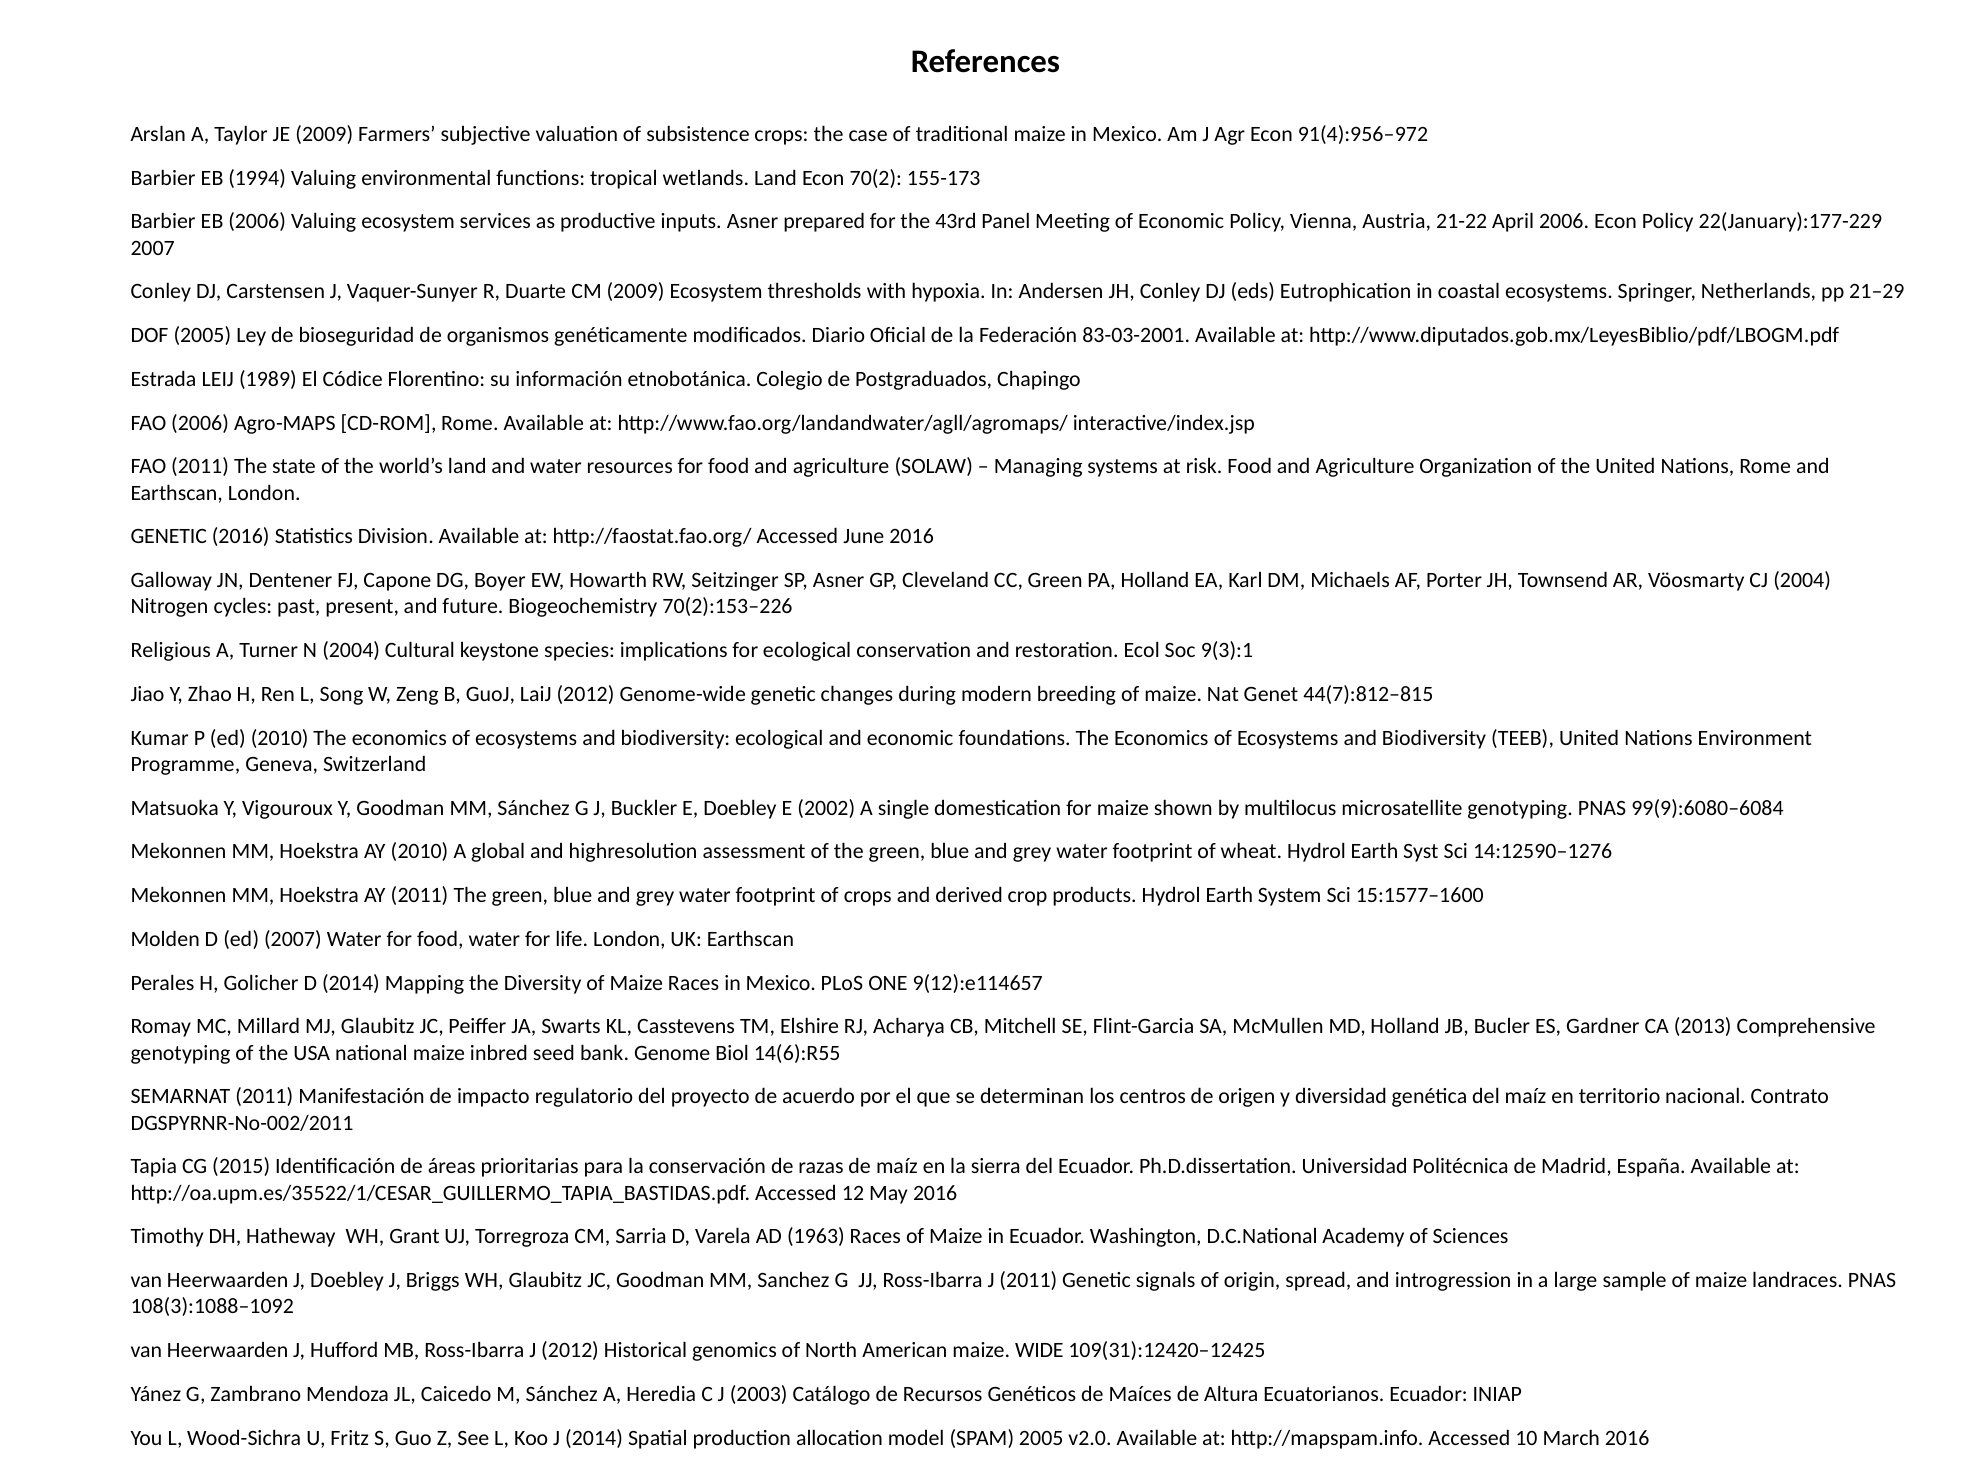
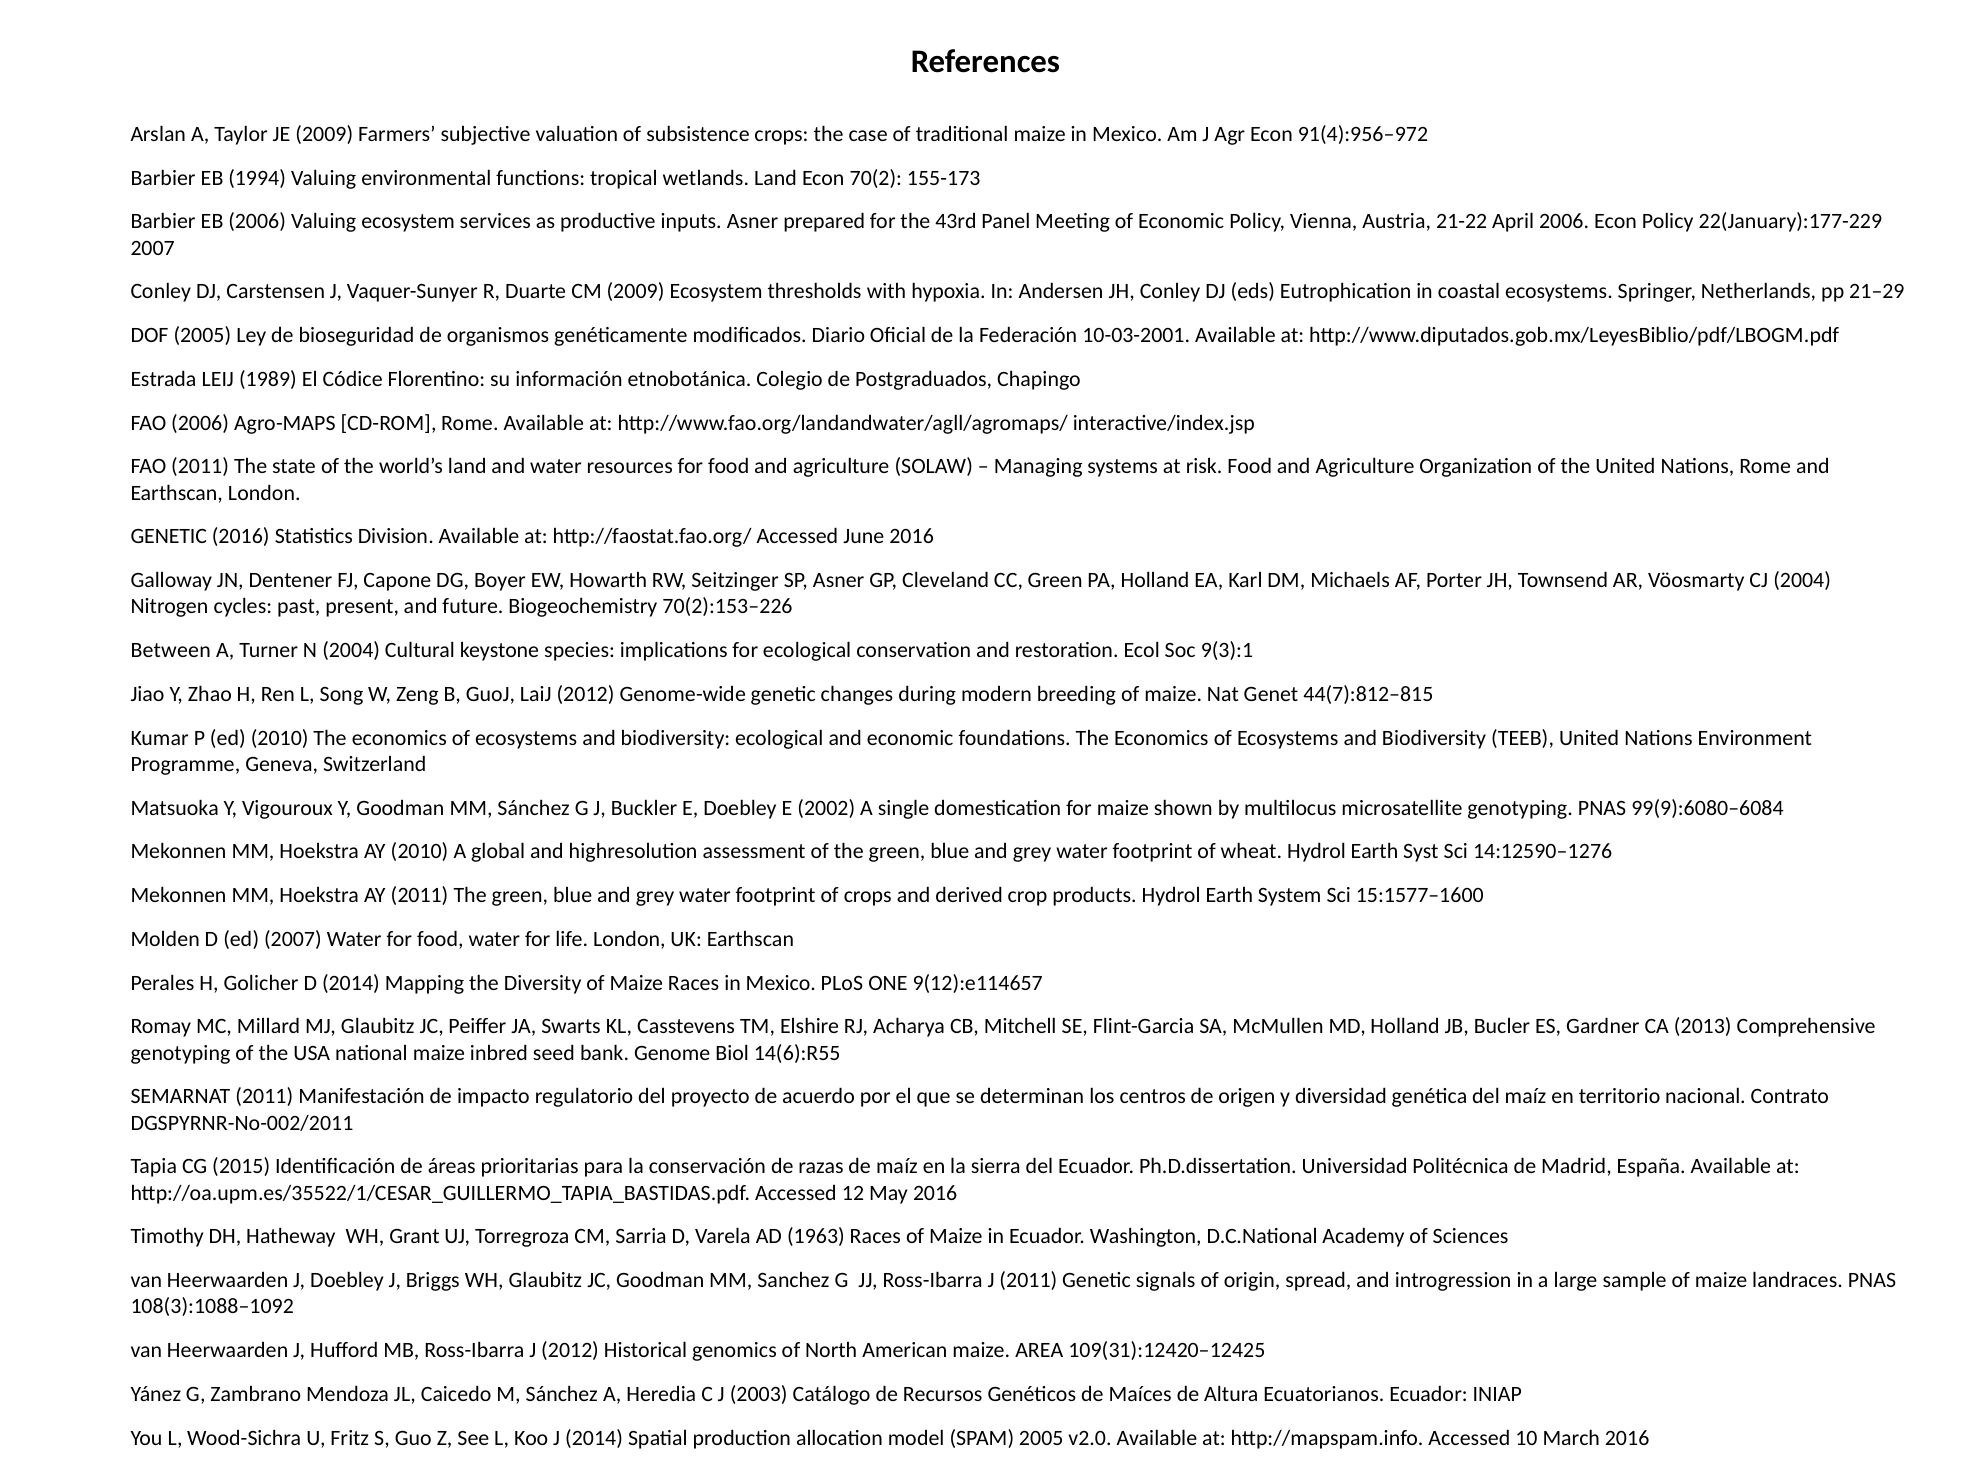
83-03-2001: 83-03-2001 -> 10-03-2001
Religious: Religious -> Between
WIDE: WIDE -> AREA
